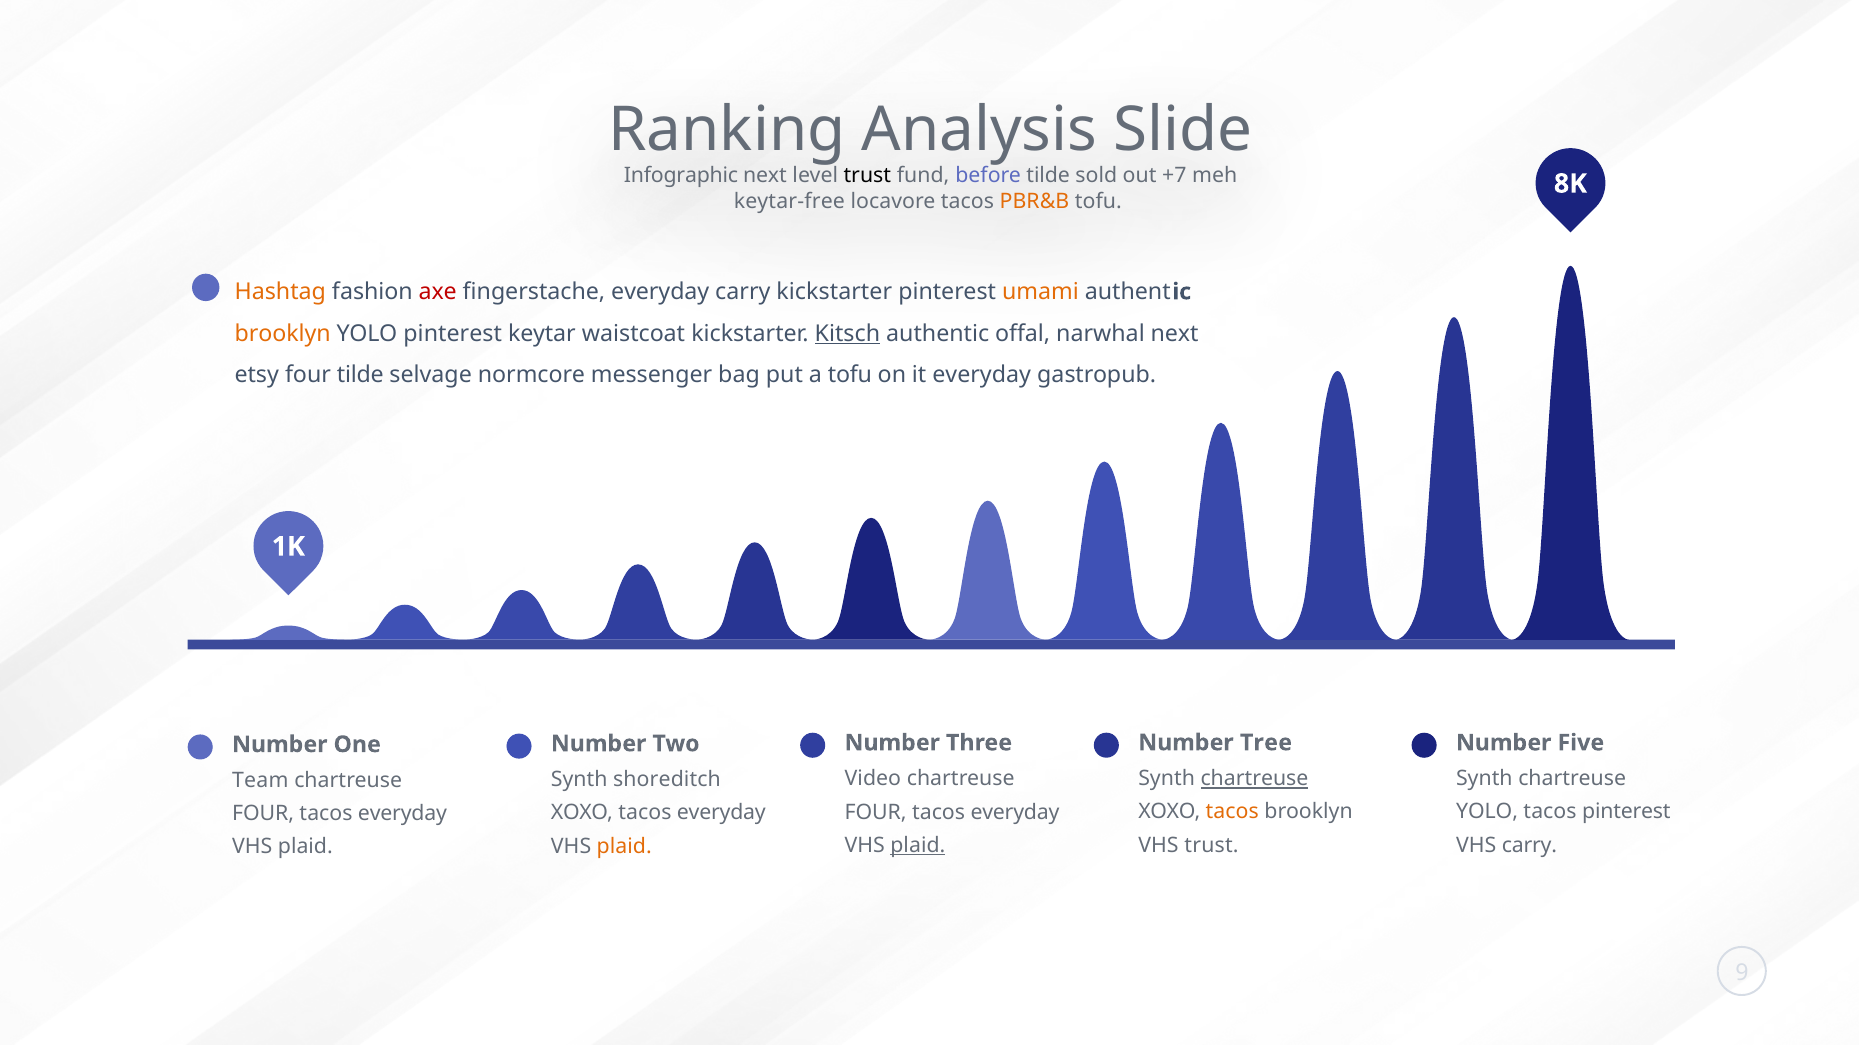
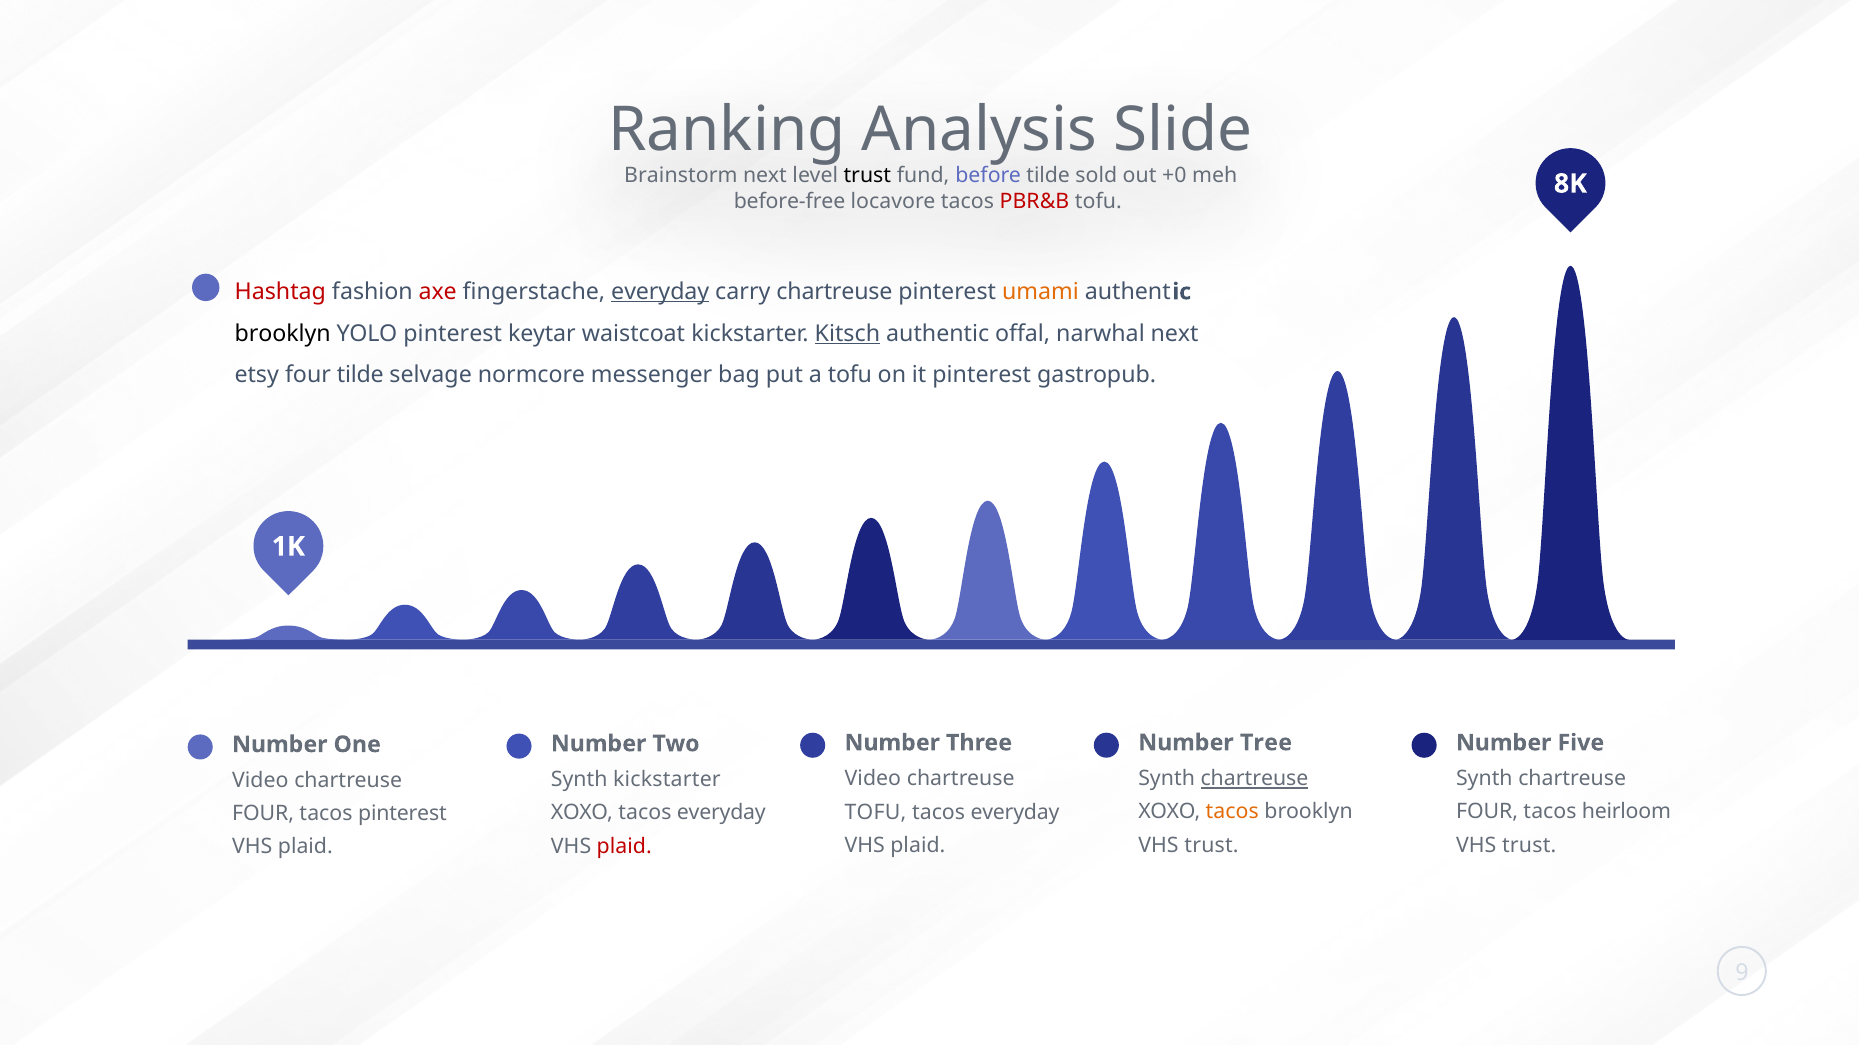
Infographic: Infographic -> Brainstorm
+7: +7 -> +0
keytar-free: keytar-free -> before-free
PBR&B colour: orange -> red
Hashtag colour: orange -> red
everyday at (660, 292) underline: none -> present
carry kickstarter: kickstarter -> chartreuse
brooklyn at (283, 334) colour: orange -> black
it everyday: everyday -> pinterest
Synth shoreditch: shoreditch -> kickstarter
Team at (260, 781): Team -> Video
FOUR at (876, 813): FOUR -> TOFU
YOLO at (1487, 812): YOLO -> FOUR
tacos pinterest: pinterest -> heirloom
everyday at (402, 814): everyday -> pinterest
plaid at (918, 846) underline: present -> none
carry at (1529, 846): carry -> trust
plaid at (624, 847) colour: orange -> red
